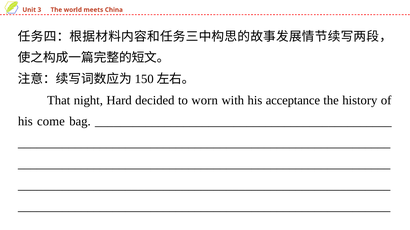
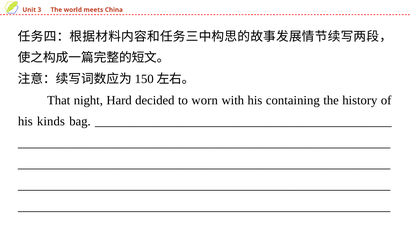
acceptance: acceptance -> containing
come: come -> kinds
